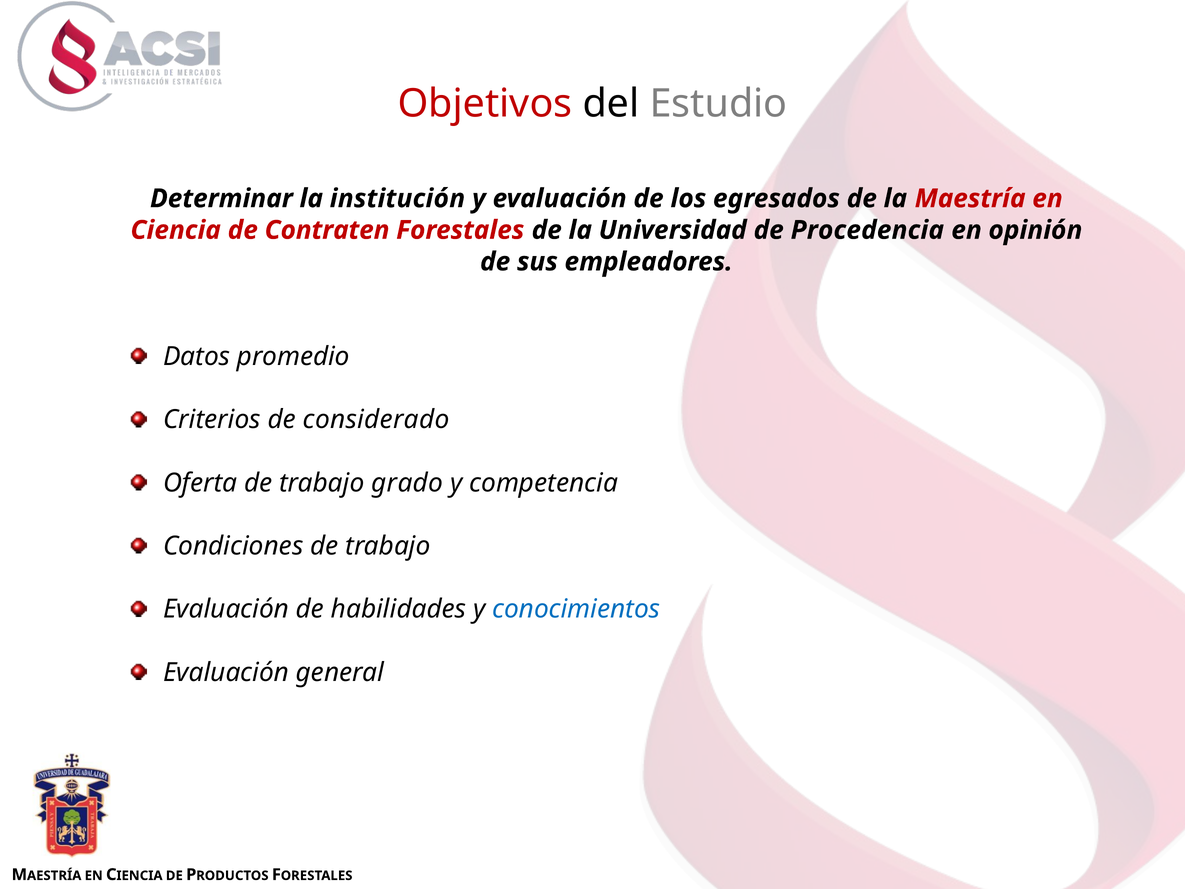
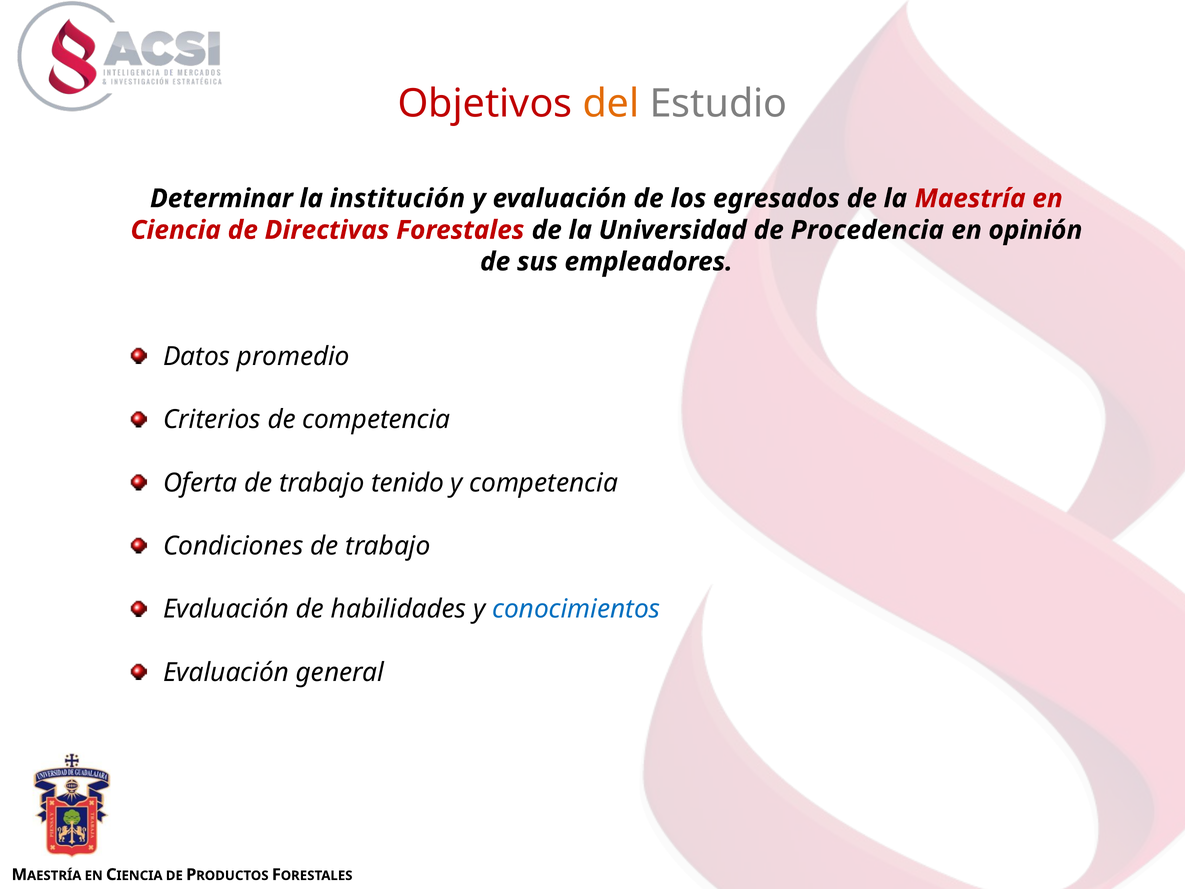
del colour: black -> orange
Contraten: Contraten -> Directivas
de considerado: considerado -> competencia
grado: grado -> tenido
